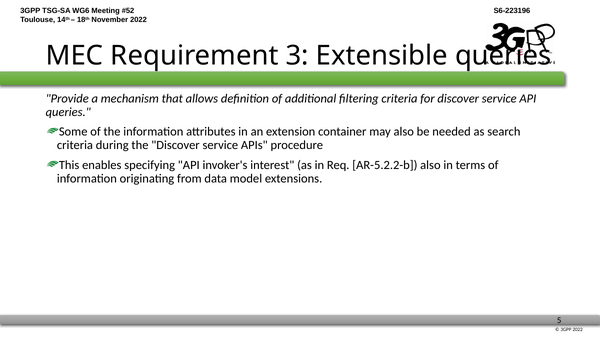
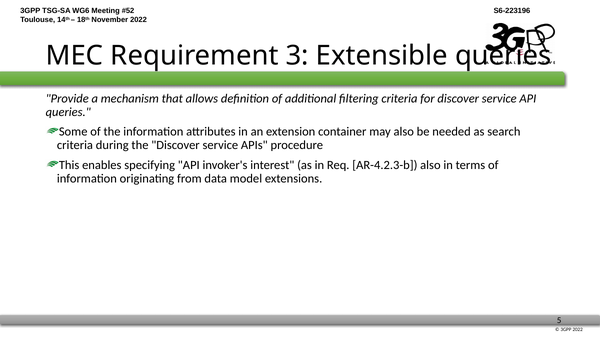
AR-5.2.2-b: AR-5.2.2-b -> AR-4.2.3-b
